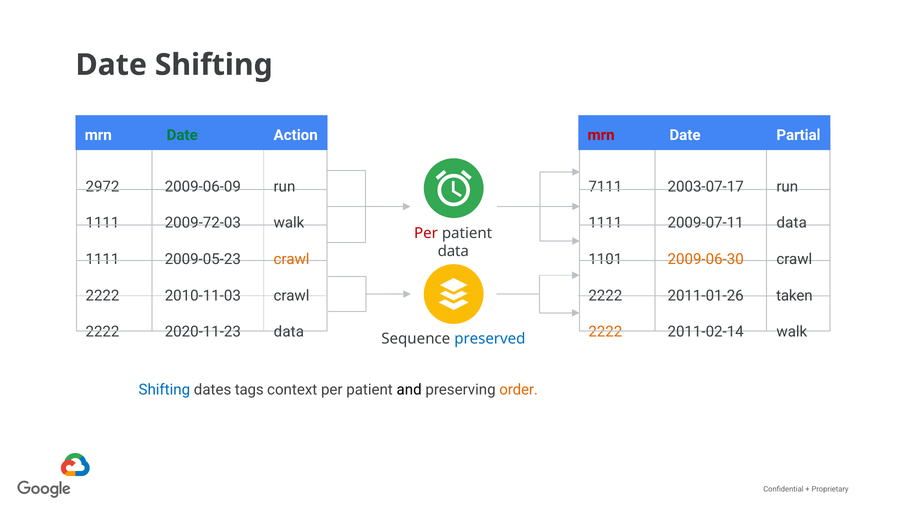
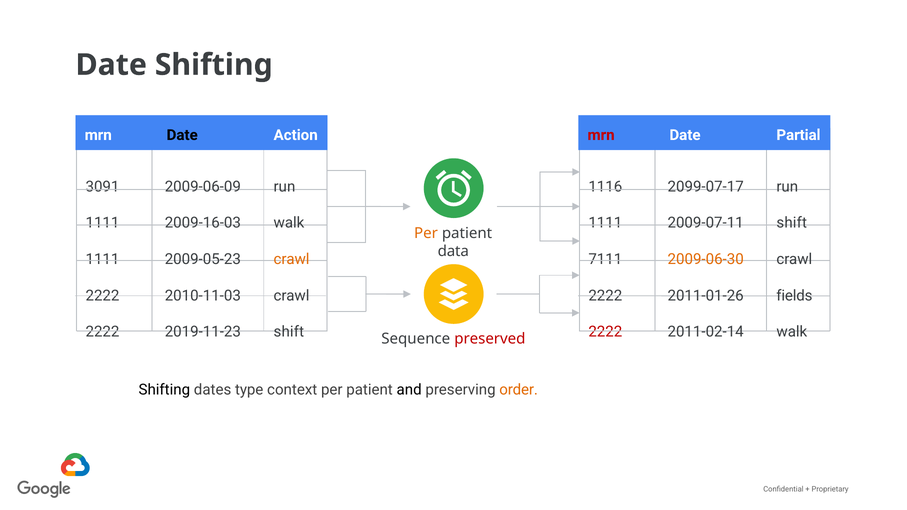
Date at (182, 135) colour: green -> black
2972: 2972 -> 3091
7111: 7111 -> 1116
2003-07-17: 2003-07-17 -> 2099-07-17
2009-72-03: 2009-72-03 -> 2009-16-03
data at (792, 223): data -> shift
Per at (426, 233) colour: red -> orange
1101: 1101 -> 7111
taken: taken -> fields
2020-11-23: 2020-11-23 -> 2019-11-23
data at (289, 332): data -> shift
2222 at (605, 332) colour: orange -> red
preserved colour: blue -> red
Shifting at (164, 390) colour: blue -> black
tags: tags -> type
